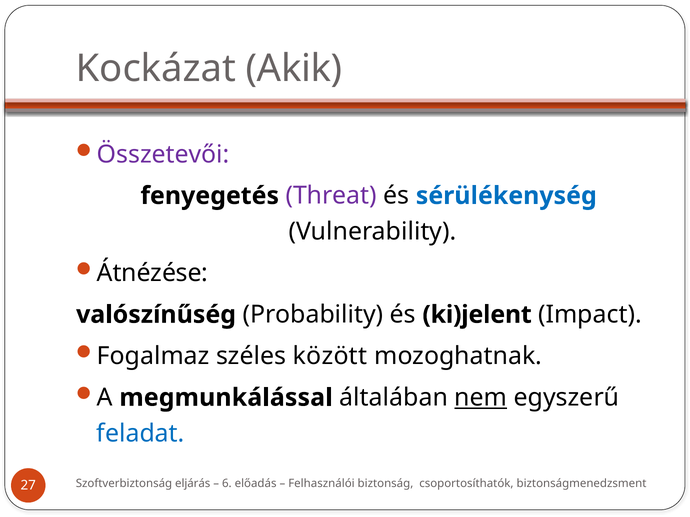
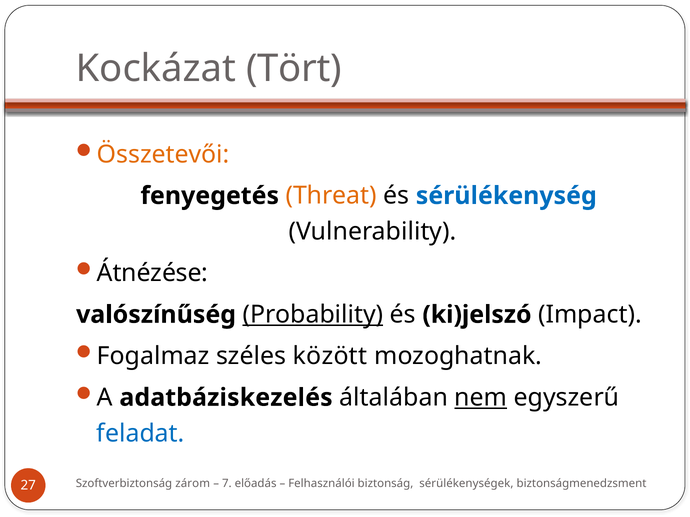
Akik: Akik -> Tört
Összetevői colour: purple -> orange
Threat colour: purple -> orange
Probability underline: none -> present
ki)jelent: ki)jelent -> ki)jelszó
megmunkálással: megmunkálással -> adatbáziskezelés
eljárás: eljárás -> zárom
6: 6 -> 7
csoportosíthatók: csoportosíthatók -> sérülékenységek
